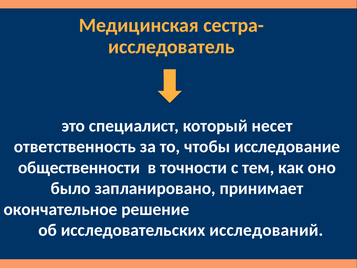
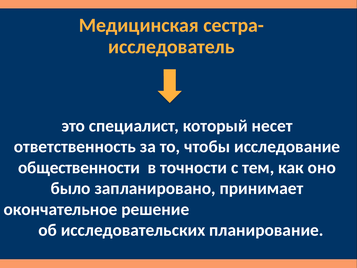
исследований: исследований -> планирование
